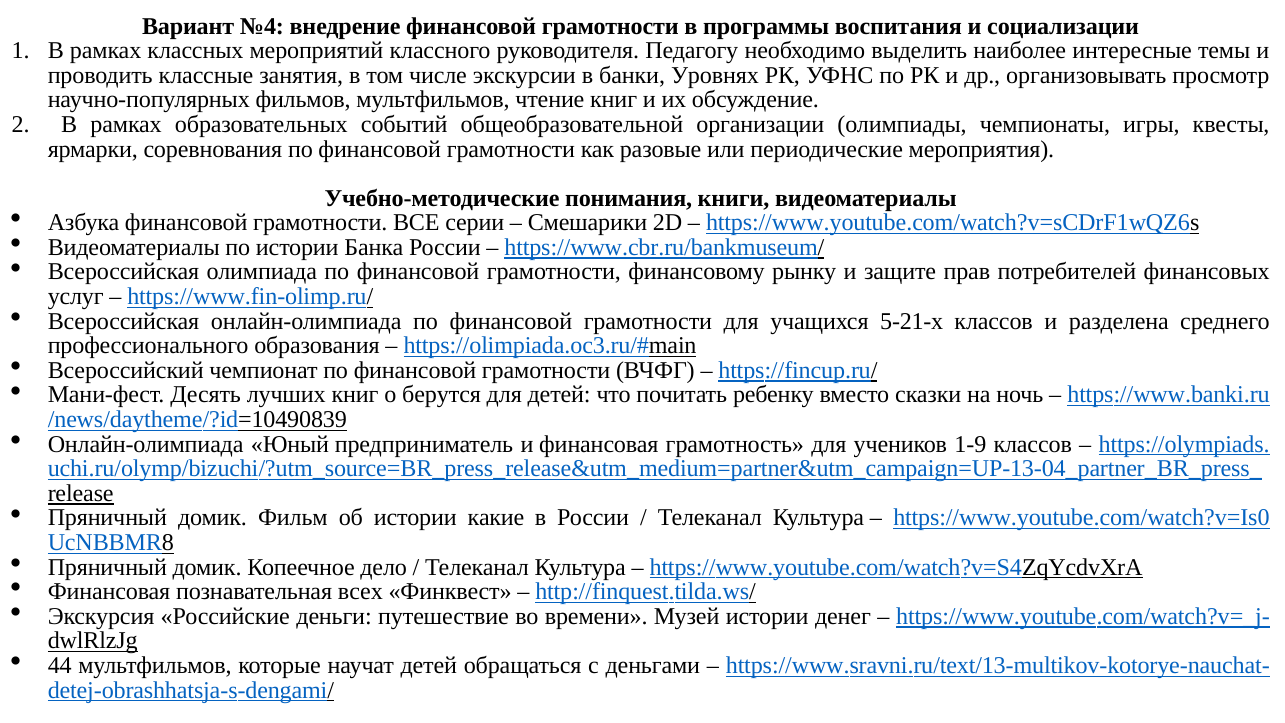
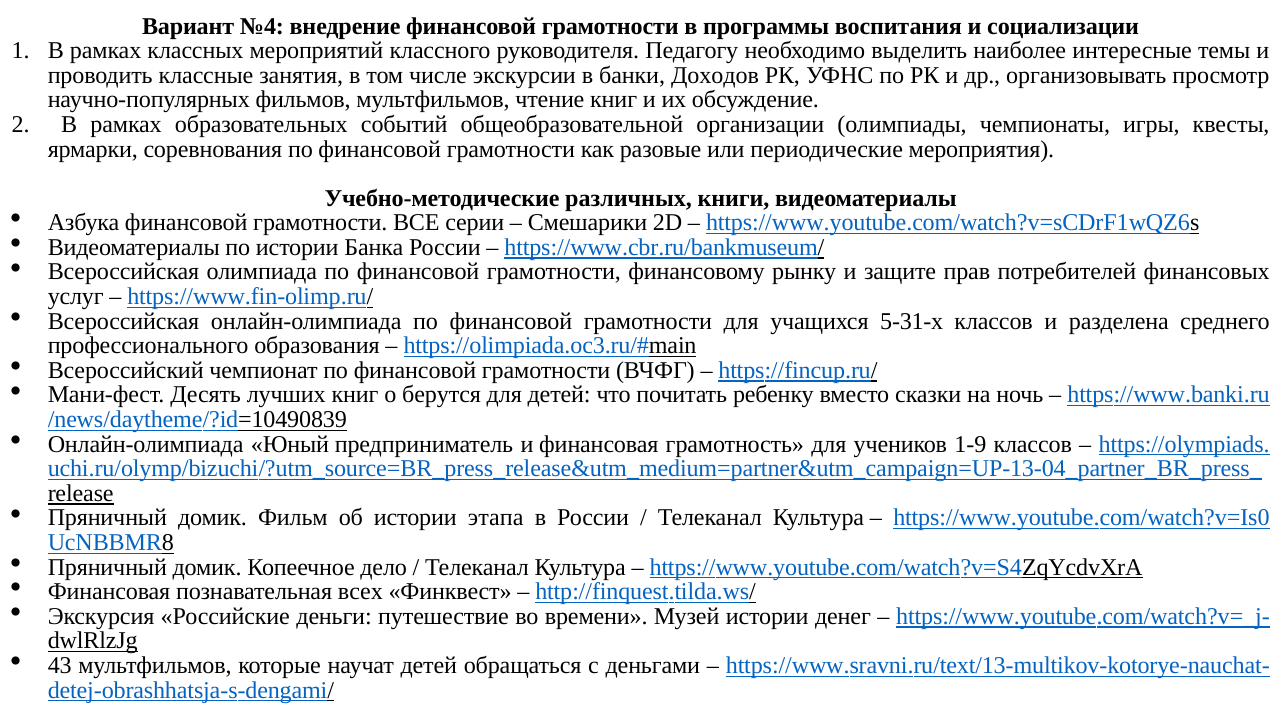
Уровнях: Уровнях -> Доходов
понимания: понимания -> различных
5-21-х: 5-21-х -> 5-31-х
какие: какие -> этапа
44: 44 -> 43
